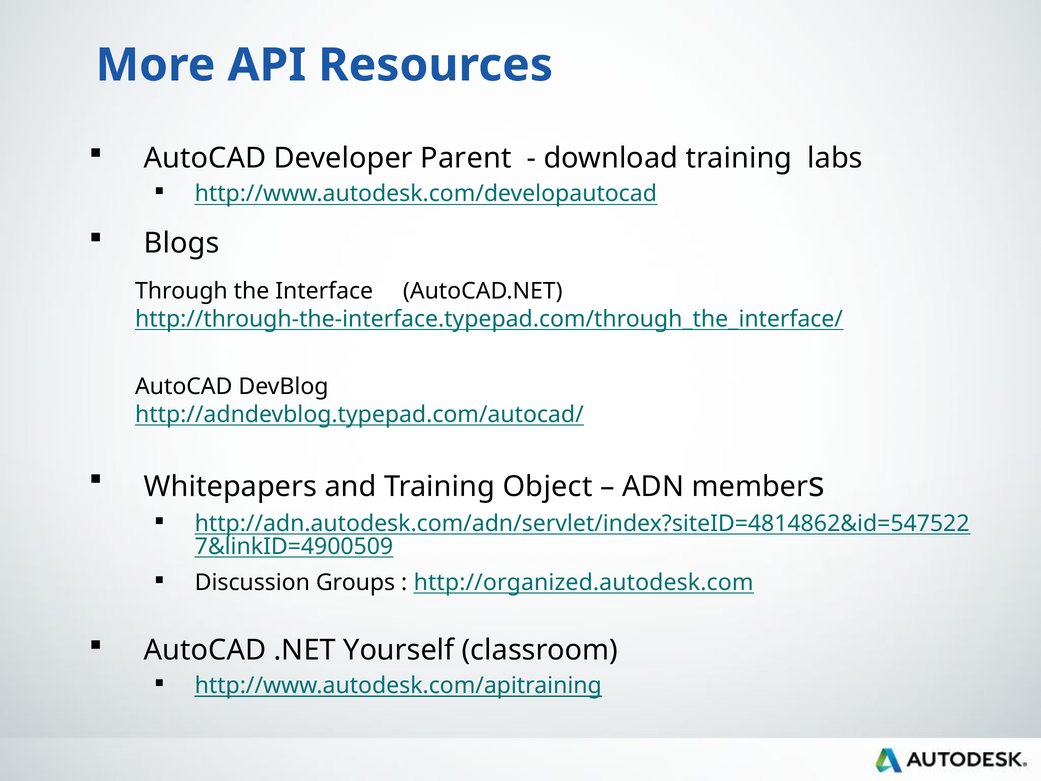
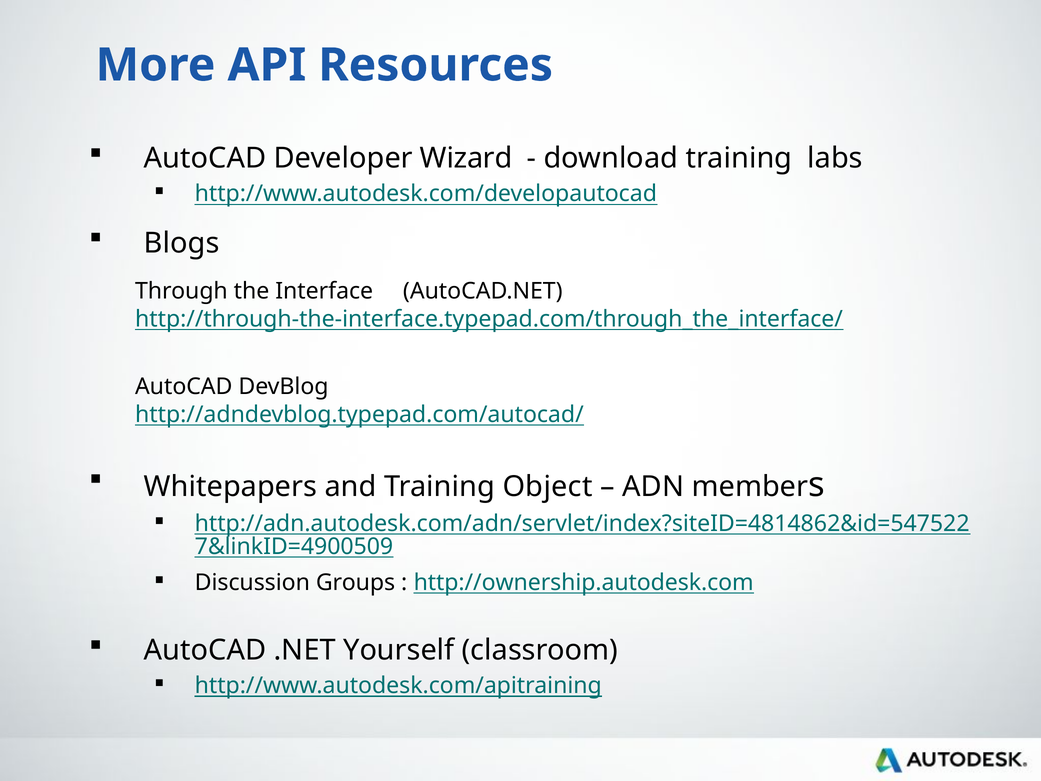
Parent: Parent -> Wizard
http://organized.autodesk.com: http://organized.autodesk.com -> http://ownership.autodesk.com
